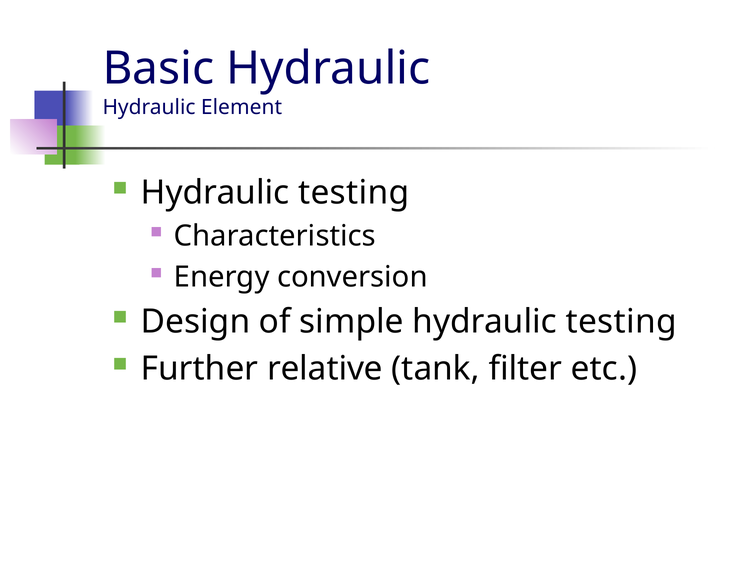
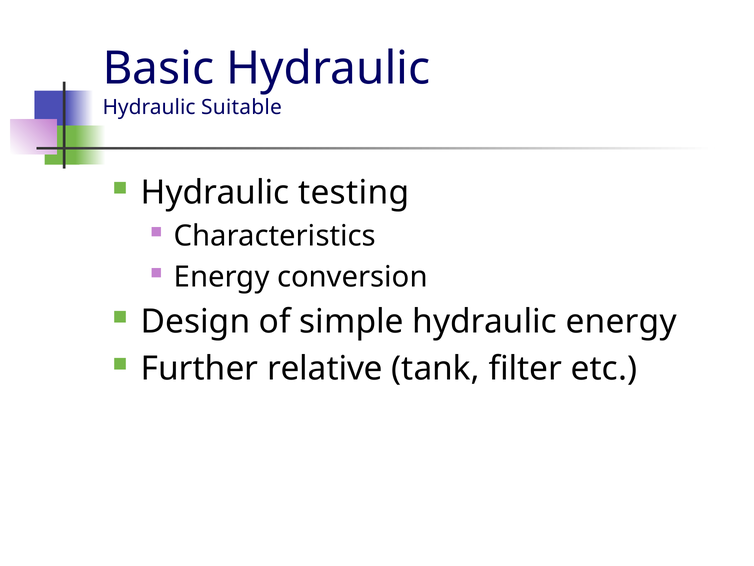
Element: Element -> Suitable
simple hydraulic testing: testing -> energy
